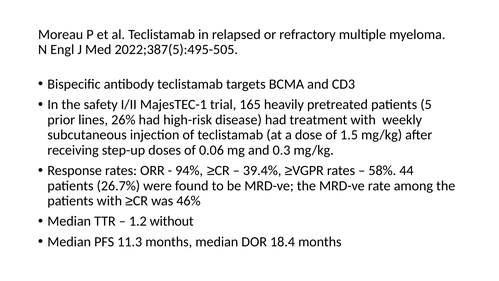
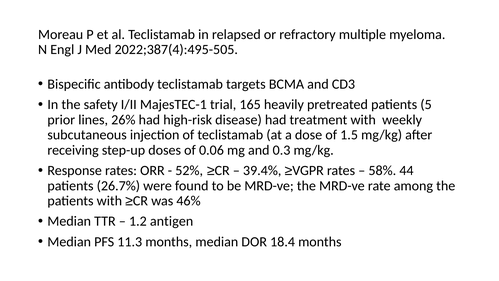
2022;387(5):495-505: 2022;387(5):495-505 -> 2022;387(4):495-505
94%: 94% -> 52%
without: without -> antigen
